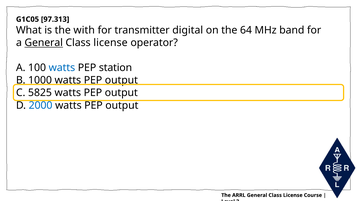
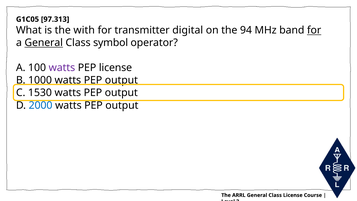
64: 64 -> 94
for at (314, 30) underline: none -> present
license at (111, 43): license -> symbol
watts at (62, 68) colour: blue -> purple
PEP station: station -> license
5825: 5825 -> 1530
